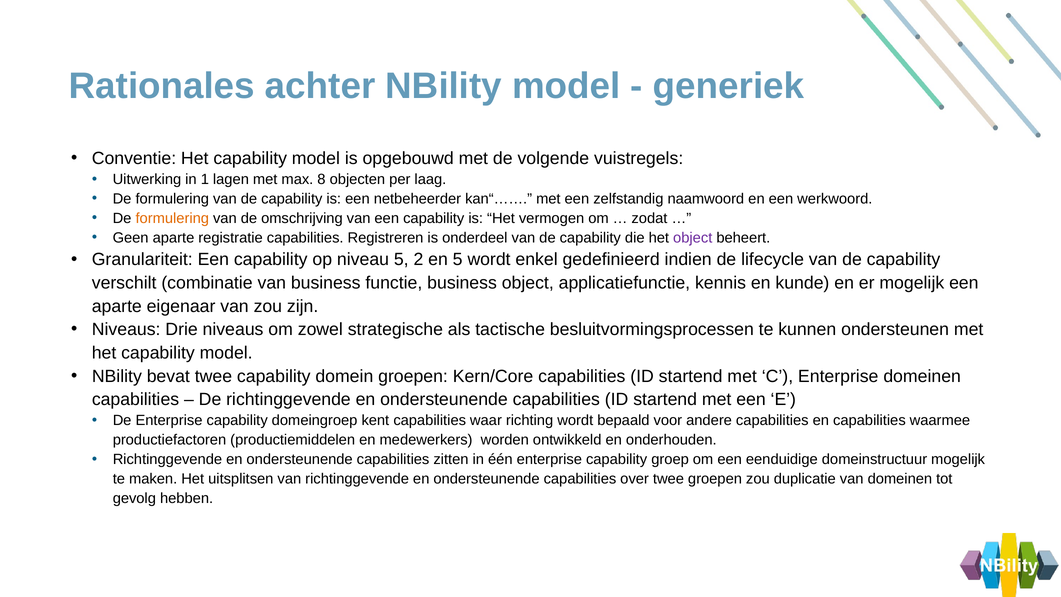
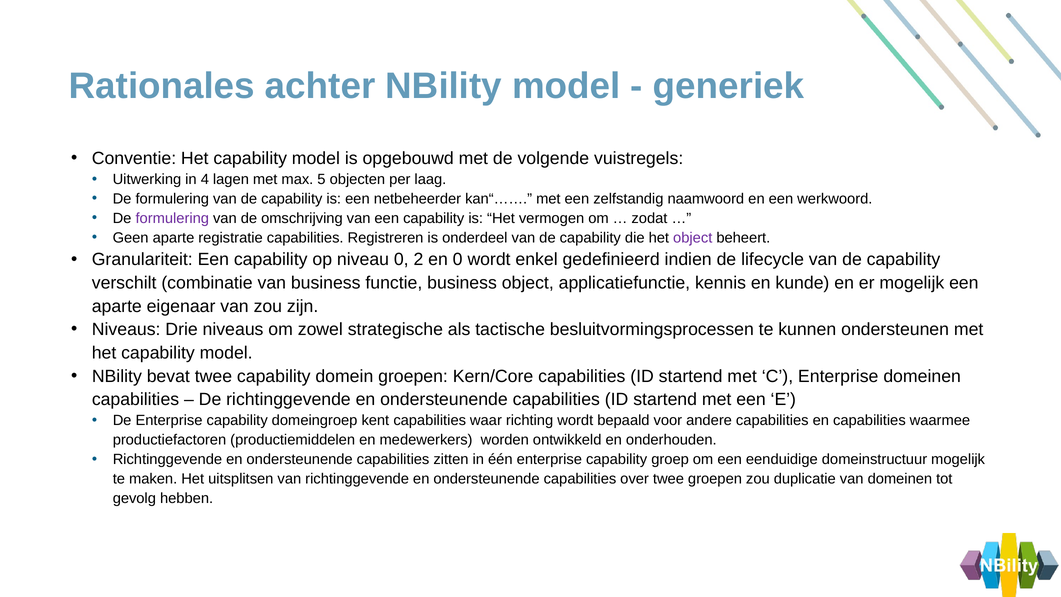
1: 1 -> 4
8: 8 -> 5
formulering at (172, 218) colour: orange -> purple
niveau 5: 5 -> 0
en 5: 5 -> 0
